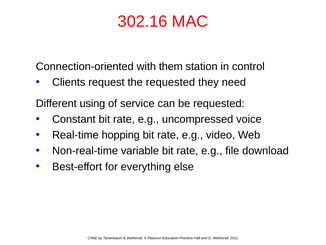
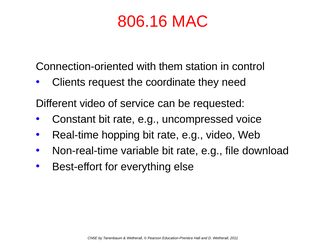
302.16: 302.16 -> 806.16
the requested: requested -> coordinate
Different using: using -> video
